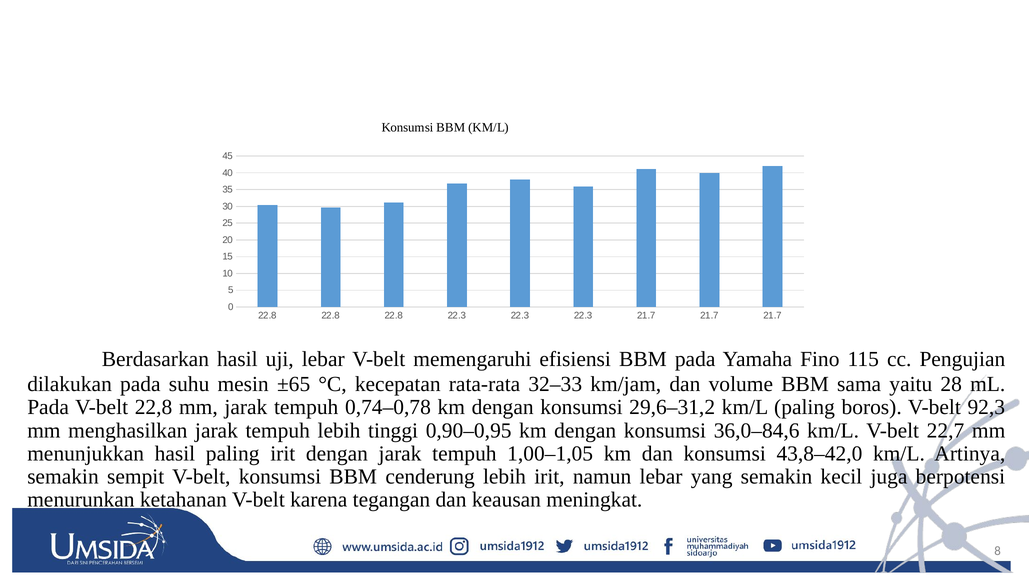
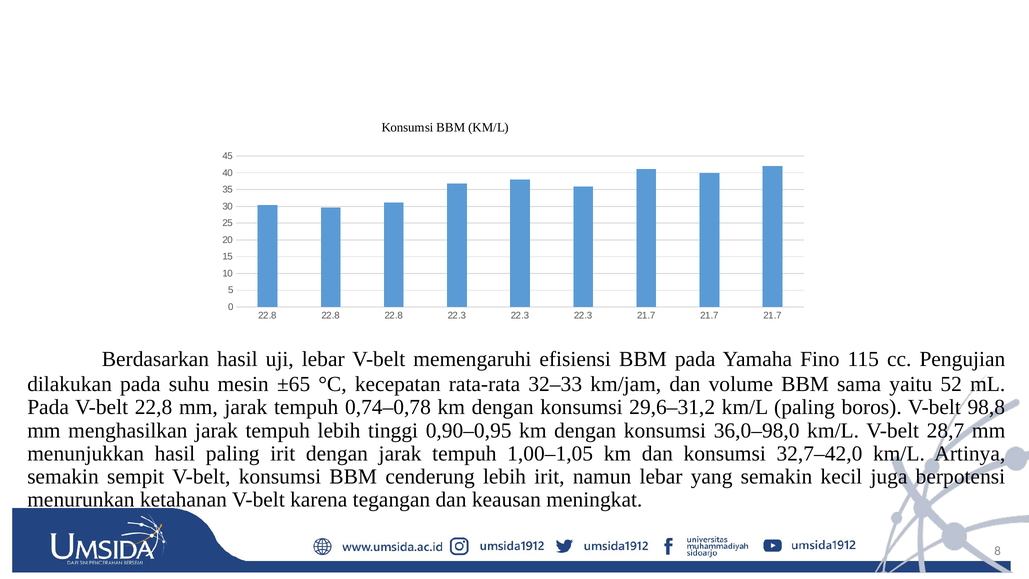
28: 28 -> 52
92,3: 92,3 -> 98,8
36,0–84,6: 36,0–84,6 -> 36,0–98,0
22,7: 22,7 -> 28,7
43,8–42,0: 43,8–42,0 -> 32,7–42,0
